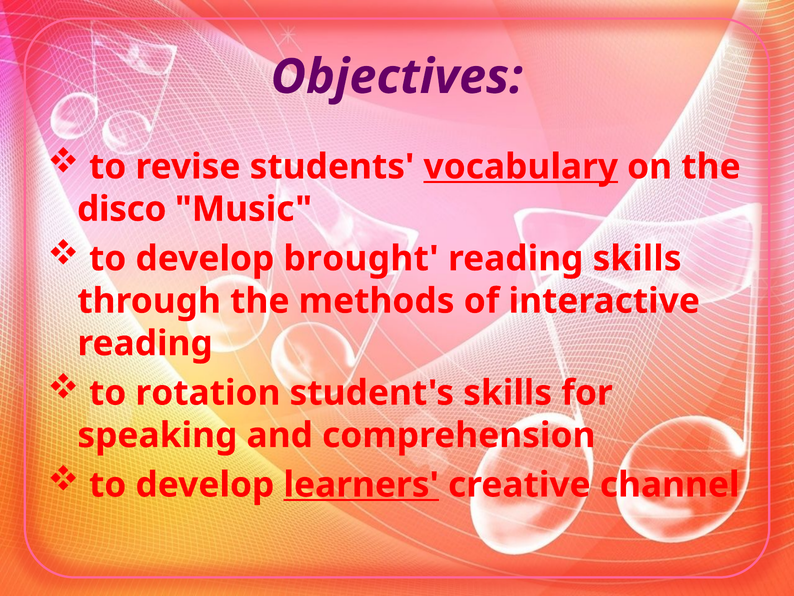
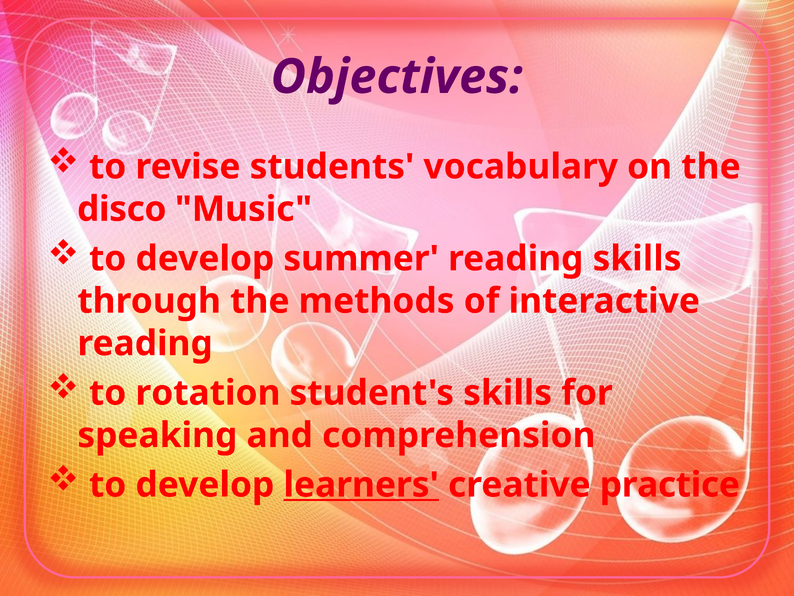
vocabulary underline: present -> none
brought: brought -> summer
channel: channel -> practice
